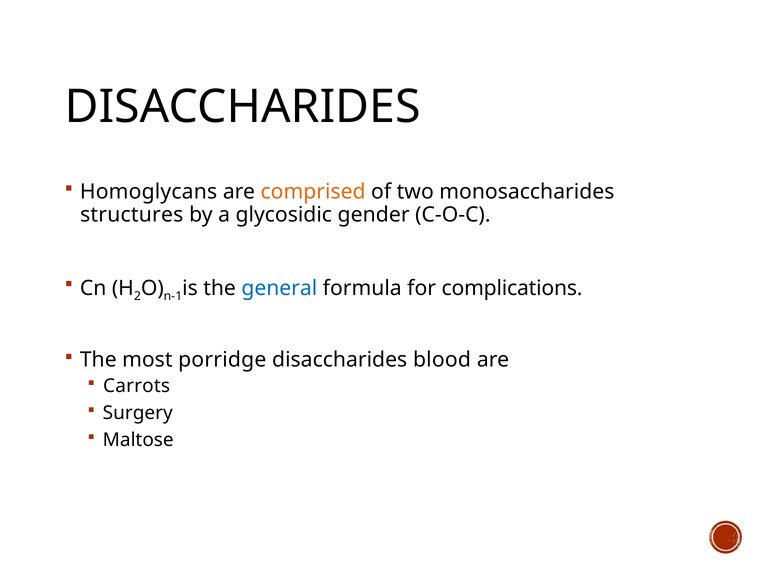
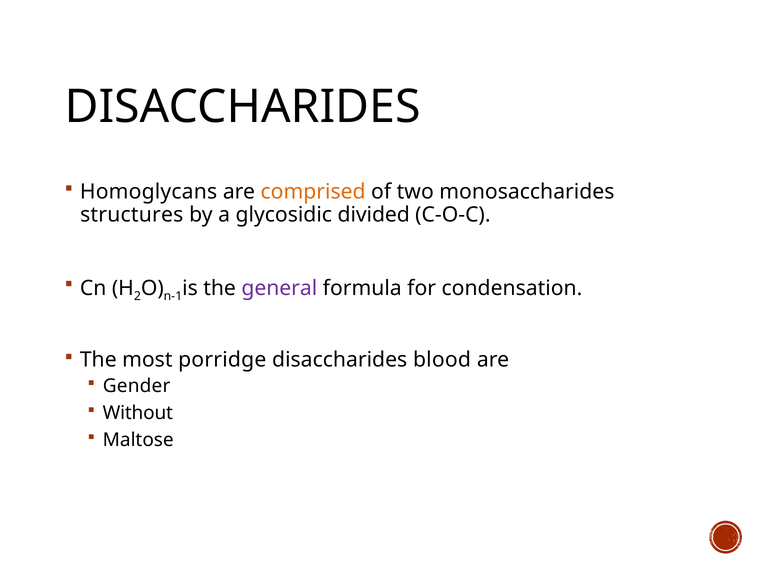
gender: gender -> divided
general colour: blue -> purple
complications: complications -> condensation
Carrots: Carrots -> Gender
Surgery: Surgery -> Without
